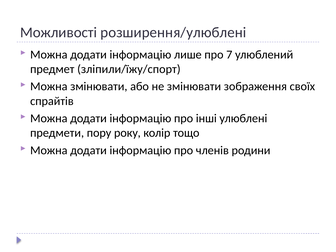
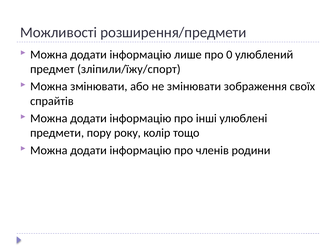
розширення/улюблені: розширення/улюблені -> розширення/предмети
7: 7 -> 0
